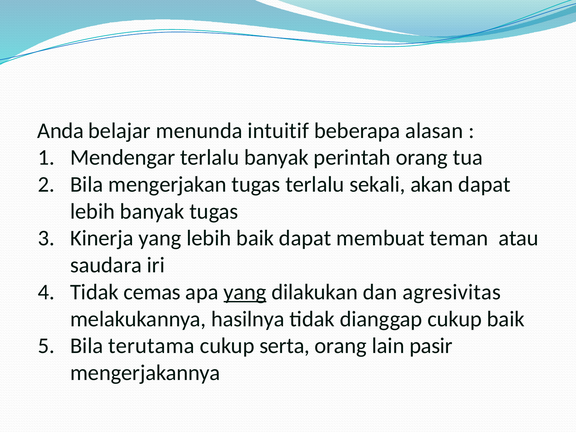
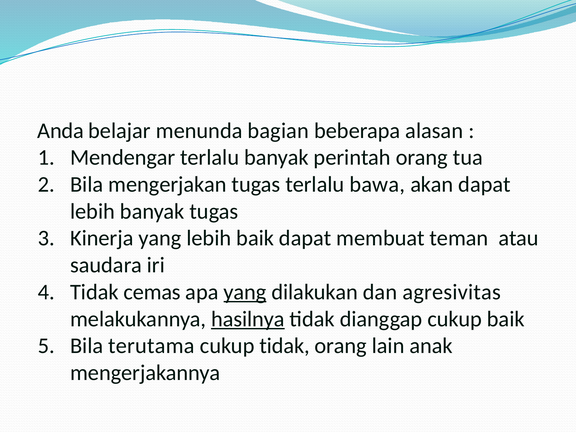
intuitif: intuitif -> bagian
sekali: sekali -> bawa
hasilnya underline: none -> present
cukup serta: serta -> tidak
pasir: pasir -> anak
